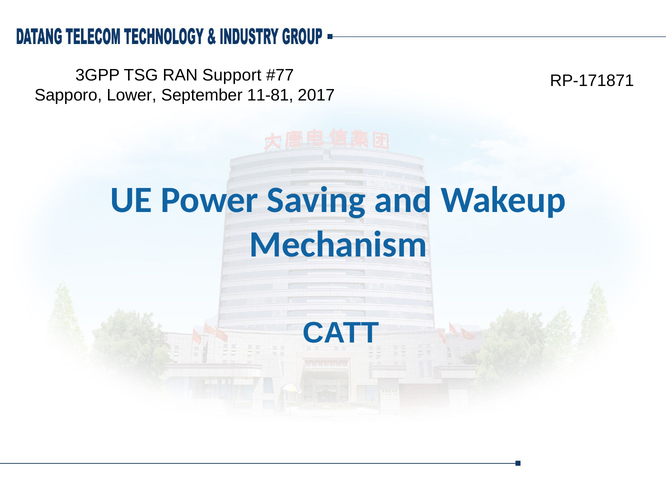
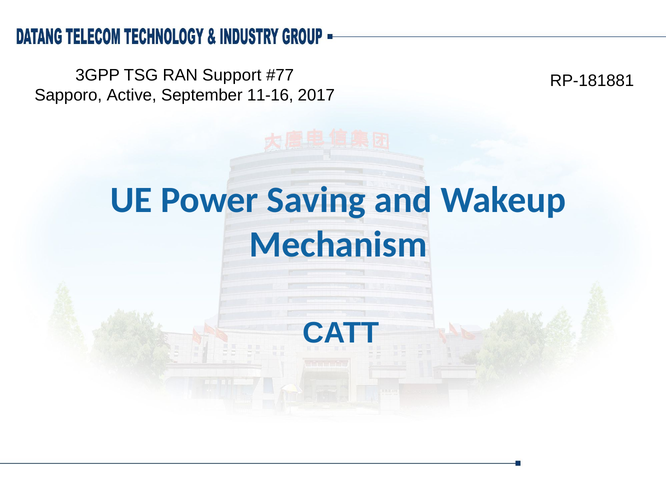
RP-171871: RP-171871 -> RP-181881
Lower: Lower -> Active
11-81: 11-81 -> 11-16
